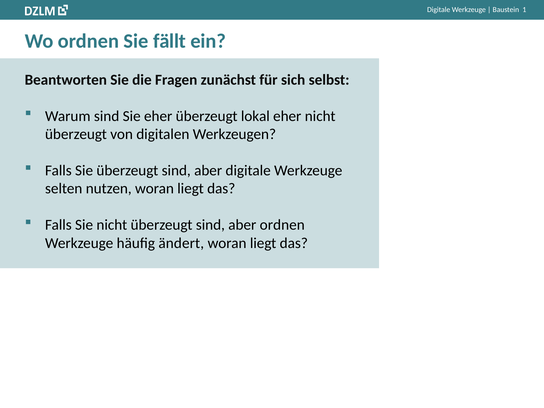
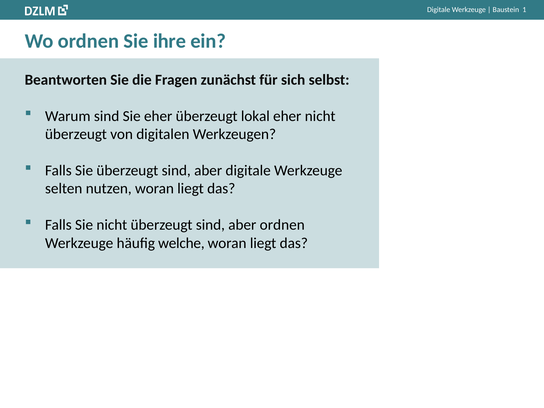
fällt: fällt -> ihre
ändert: ändert -> welche
